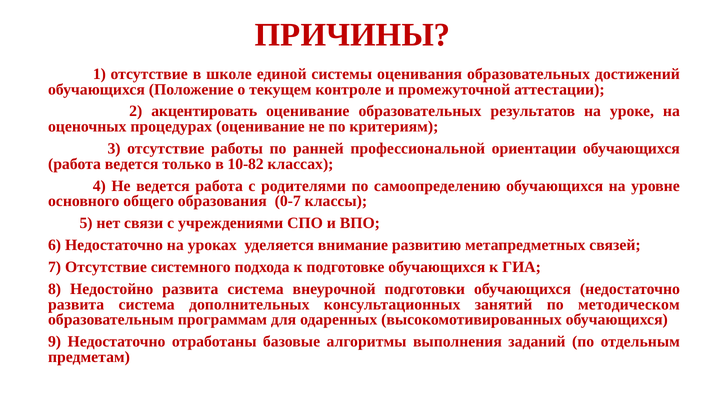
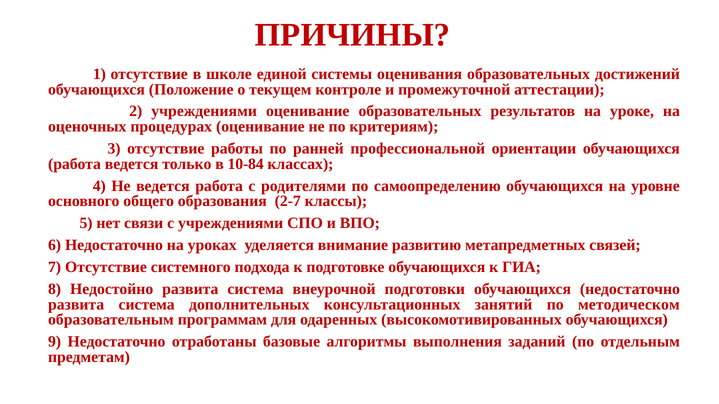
2 акцентировать: акцентировать -> учреждениями
10-82: 10-82 -> 10-84
0-7: 0-7 -> 2-7
